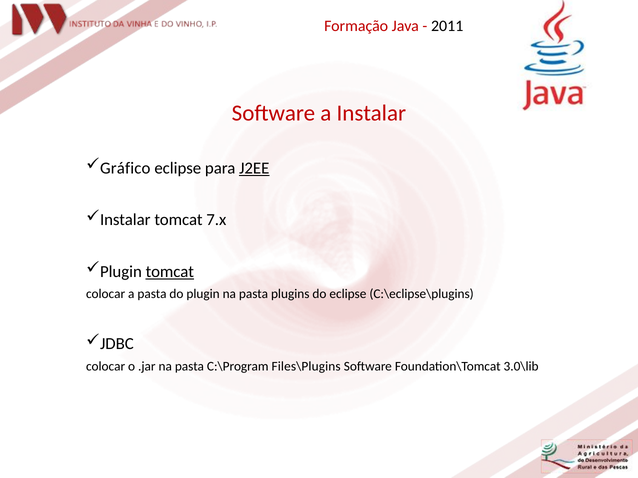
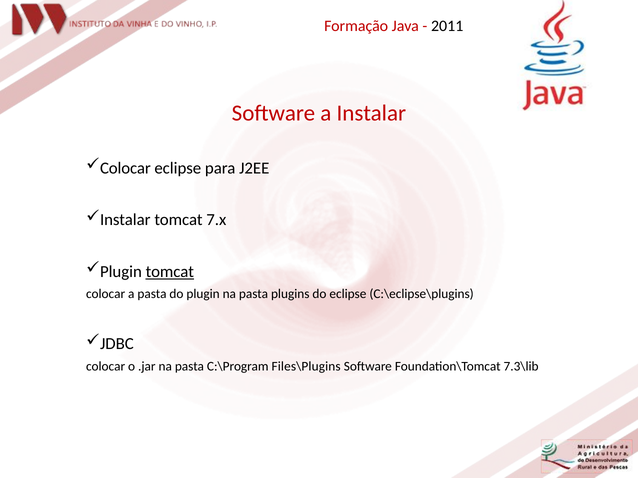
Gráfico at (125, 168): Gráfico -> Colocar
J2EE underline: present -> none
3.0\lib: 3.0\lib -> 7.3\lib
